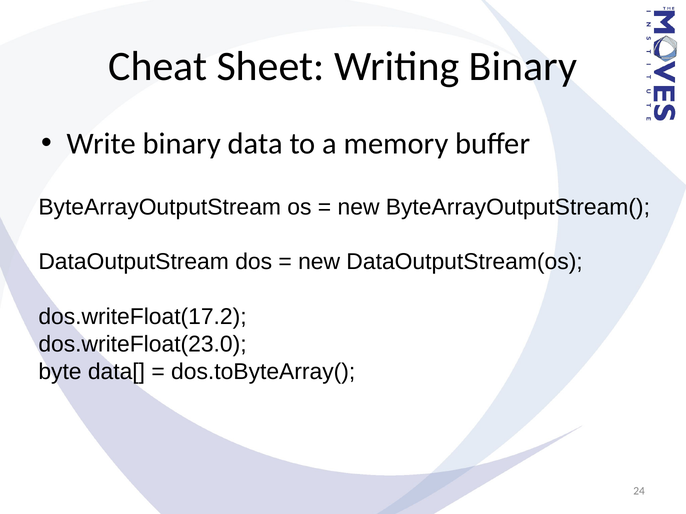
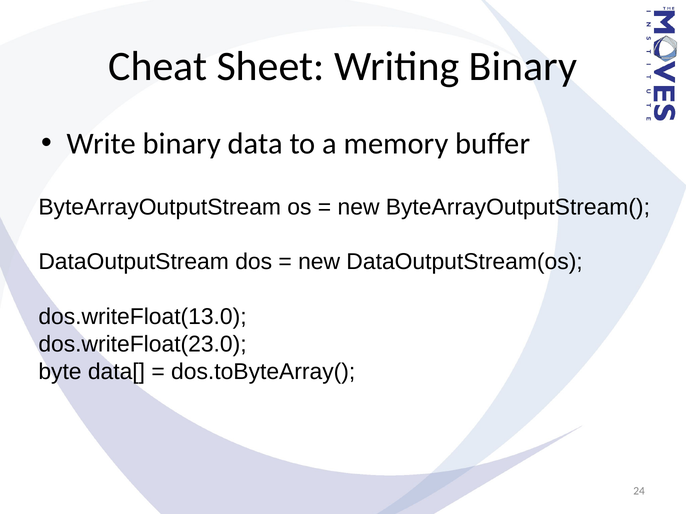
dos.writeFloat(17.2: dos.writeFloat(17.2 -> dos.writeFloat(13.0
